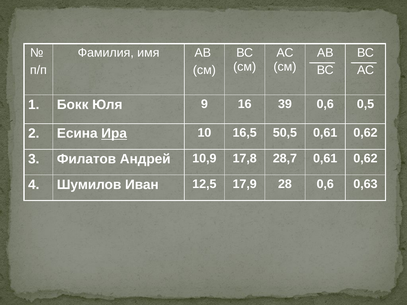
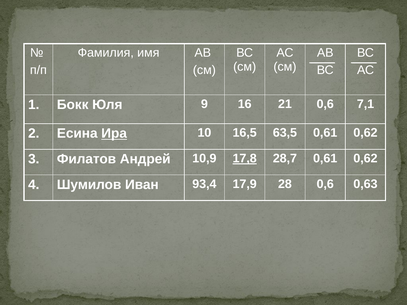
39: 39 -> 21
0,5: 0,5 -> 7,1
50,5: 50,5 -> 63,5
17,8 underline: none -> present
12,5: 12,5 -> 93,4
